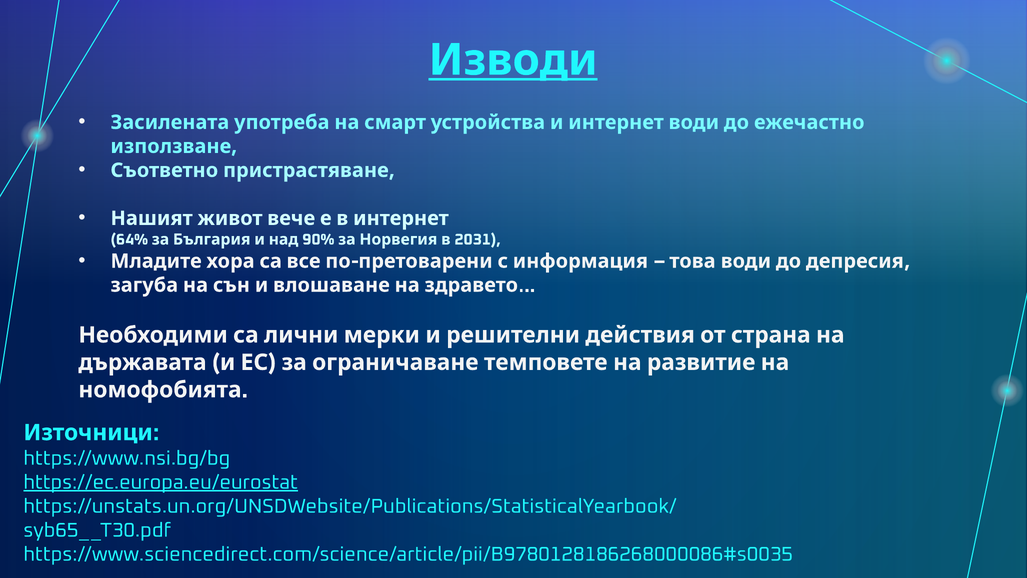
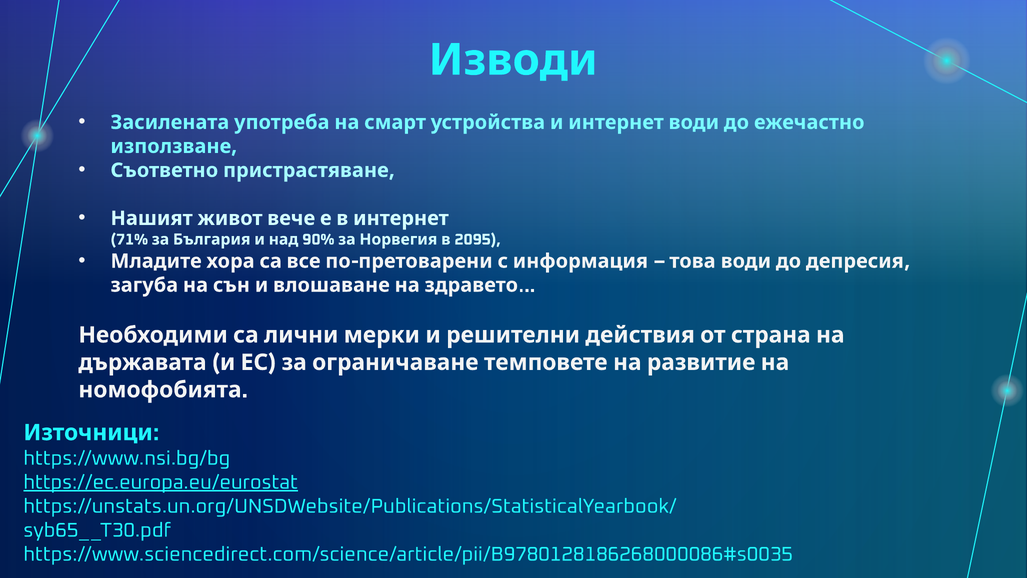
Изводи underline: present -> none
64%: 64% -> 71%
2031: 2031 -> 2095
